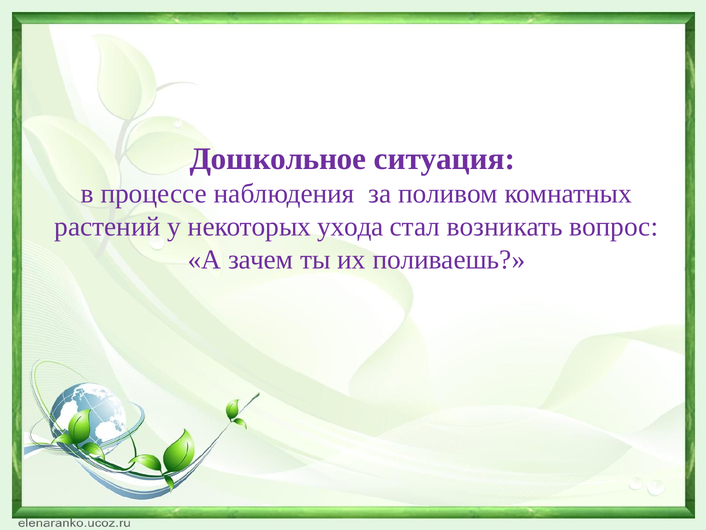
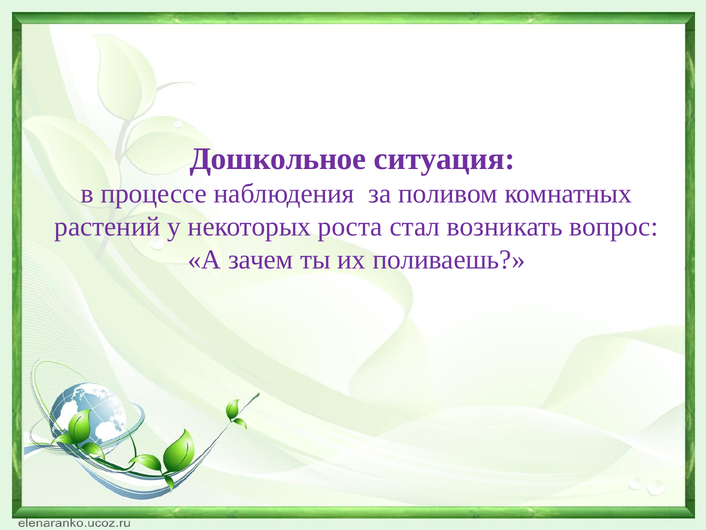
ухода: ухода -> роста
